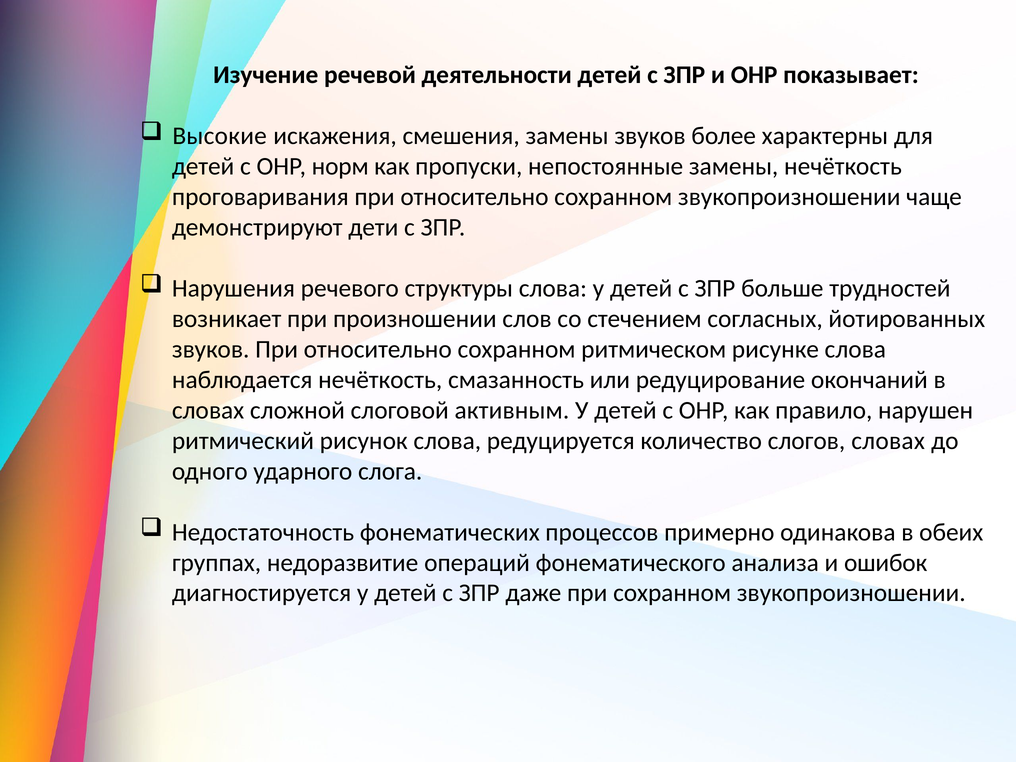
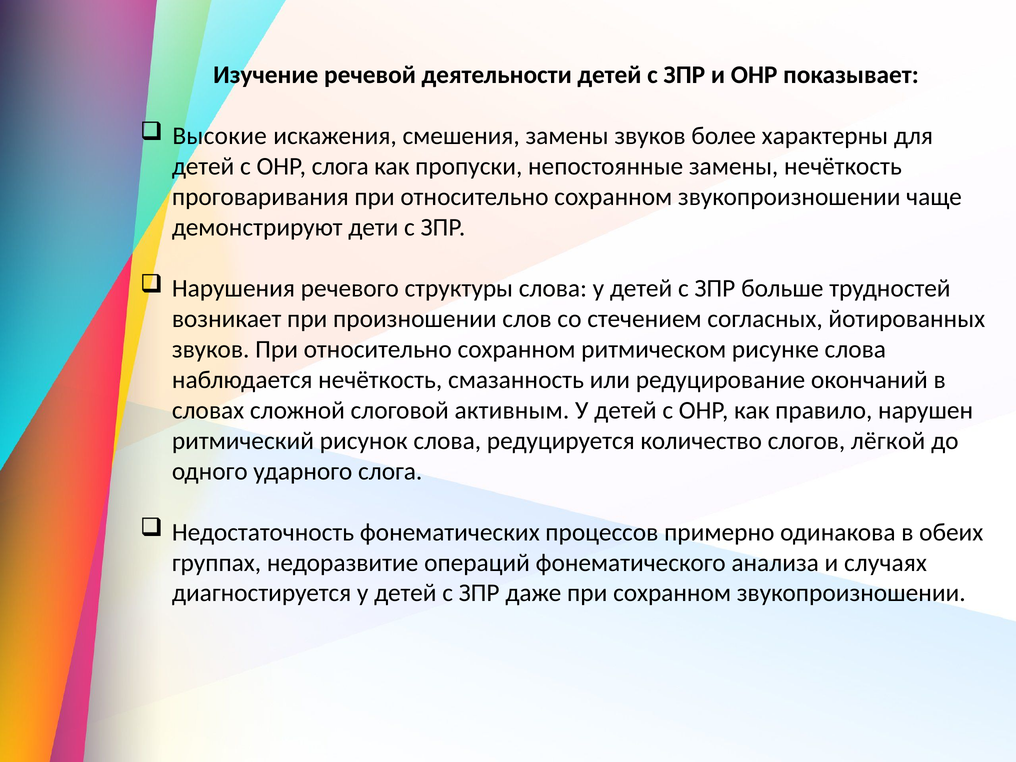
ОНР норм: норм -> слога
слогов словах: словах -> лёгкой
ошибок: ошибок -> случаях
